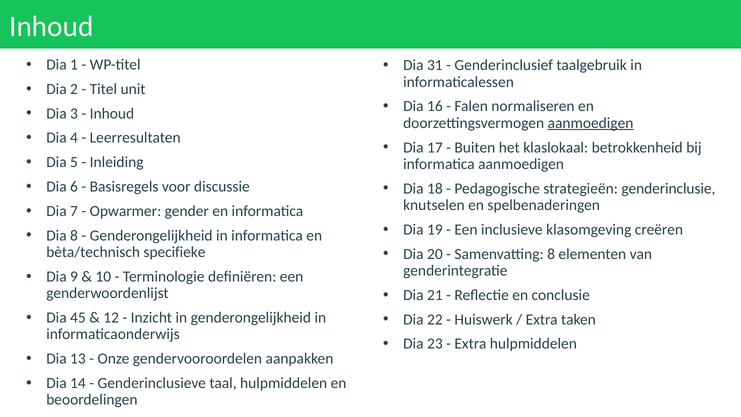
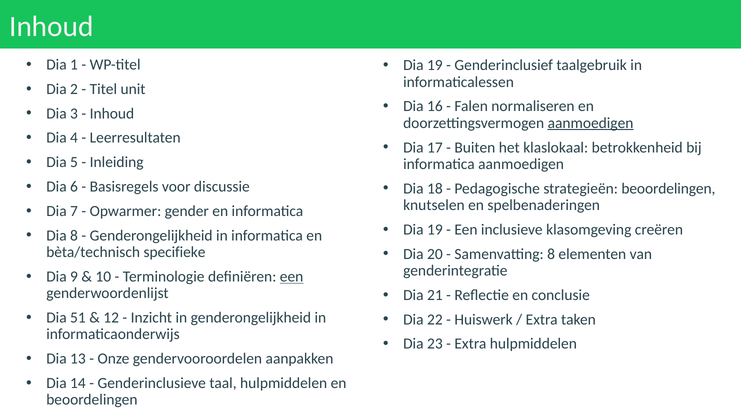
31 at (435, 65): 31 -> 19
strategieën genderinclusie: genderinclusie -> beoordelingen
een at (292, 276) underline: none -> present
45: 45 -> 51
